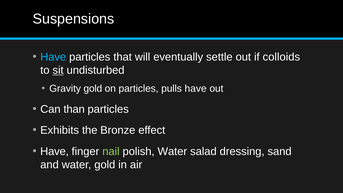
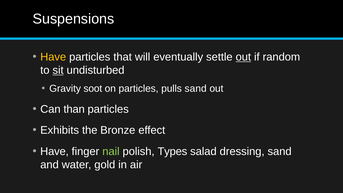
Have at (53, 57) colour: light blue -> yellow
out at (243, 57) underline: none -> present
colloids: colloids -> random
Gravity gold: gold -> soot
pulls have: have -> sand
polish Water: Water -> Types
